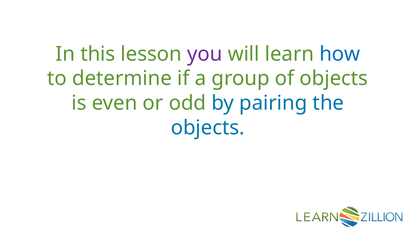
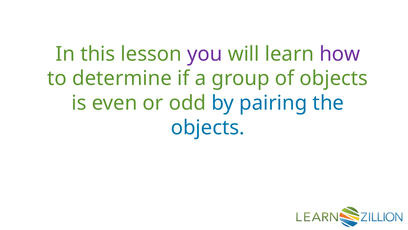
how colour: blue -> purple
